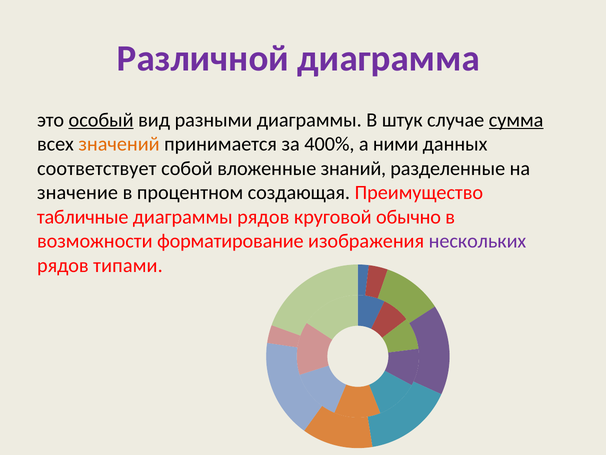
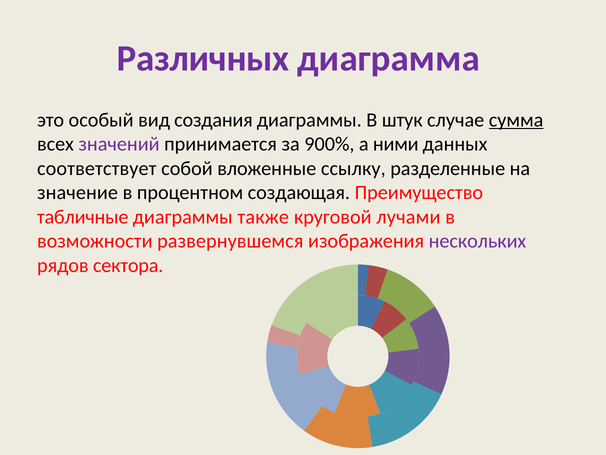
Различной: Различной -> Различных
особый underline: present -> none
разными: разными -> создания
значений colour: orange -> purple
400%: 400% -> 900%
знаний: знаний -> ссылку
диаграммы рядов: рядов -> также
обычно: обычно -> лучами
форматирование: форматирование -> развернувшемся
типами: типами -> сектора
